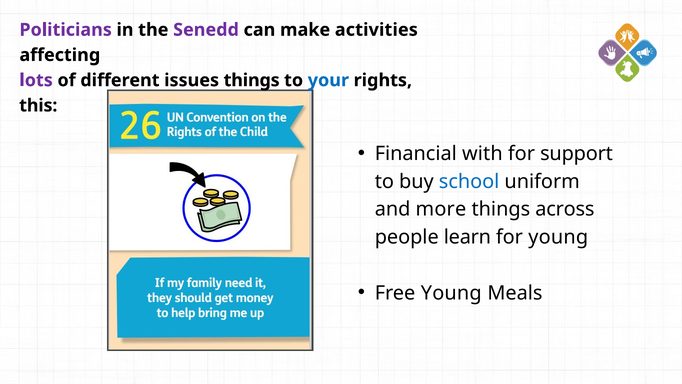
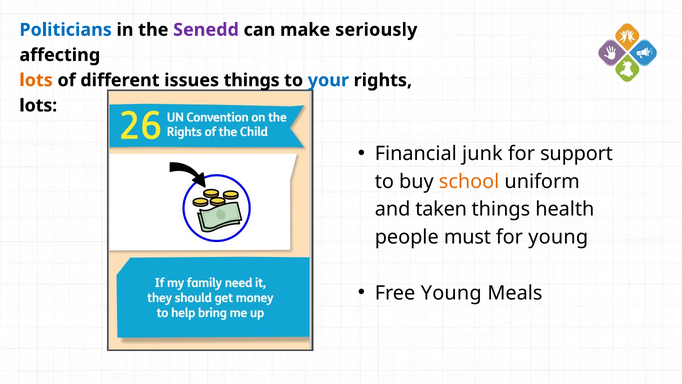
Politicians colour: purple -> blue
activities: activities -> seriously
lots at (36, 80) colour: purple -> orange
this at (38, 105): this -> lots
with: with -> junk
school colour: blue -> orange
more: more -> taken
across: across -> health
learn: learn -> must
